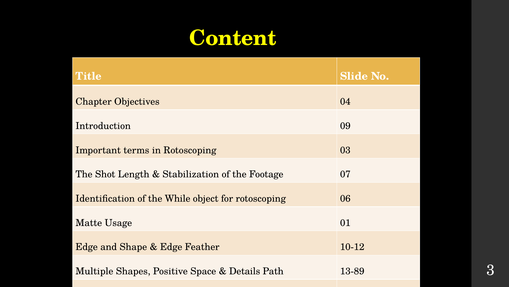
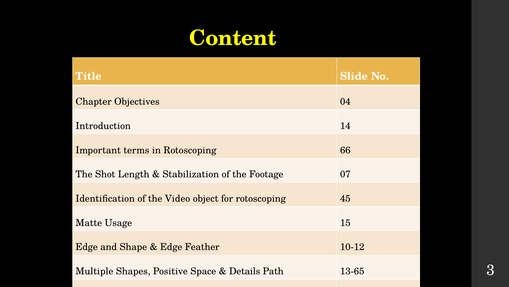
09: 09 -> 14
03: 03 -> 66
While: While -> Video
06: 06 -> 45
01: 01 -> 15
13-89: 13-89 -> 13-65
